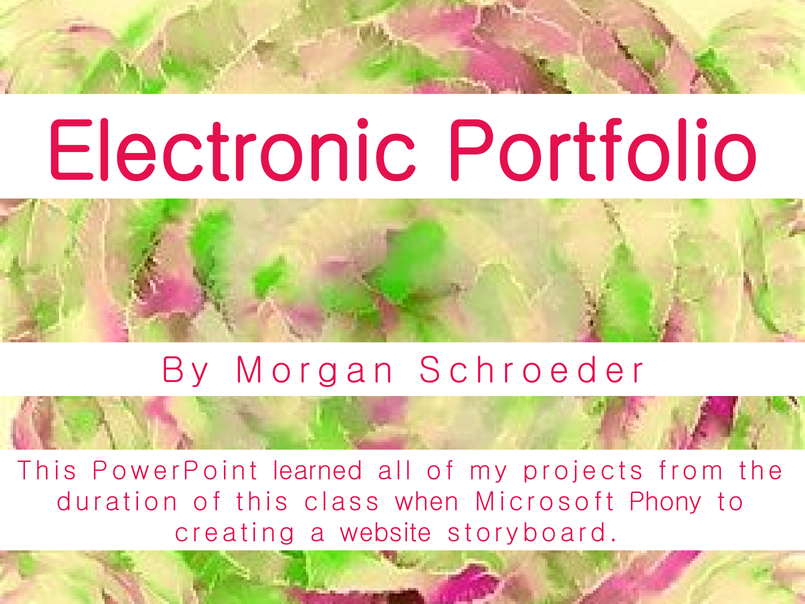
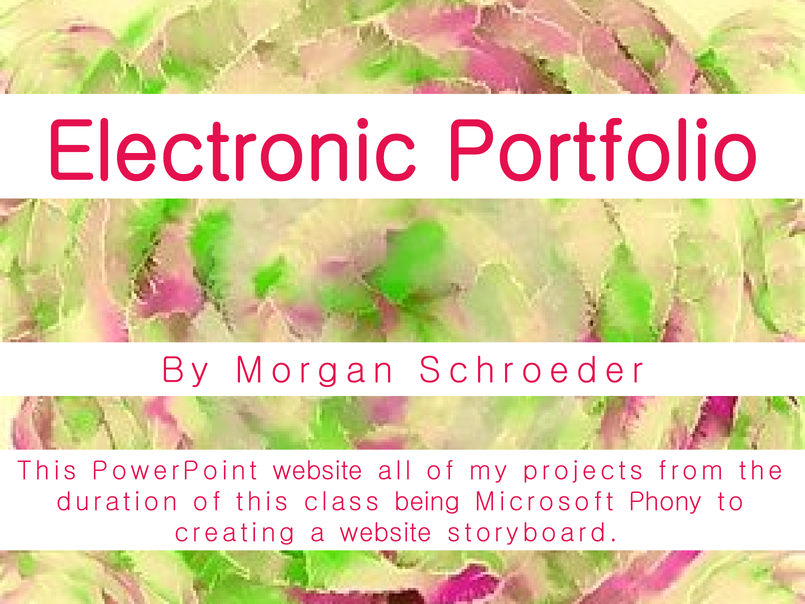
PowerPoint learned: learned -> website
when: when -> being
